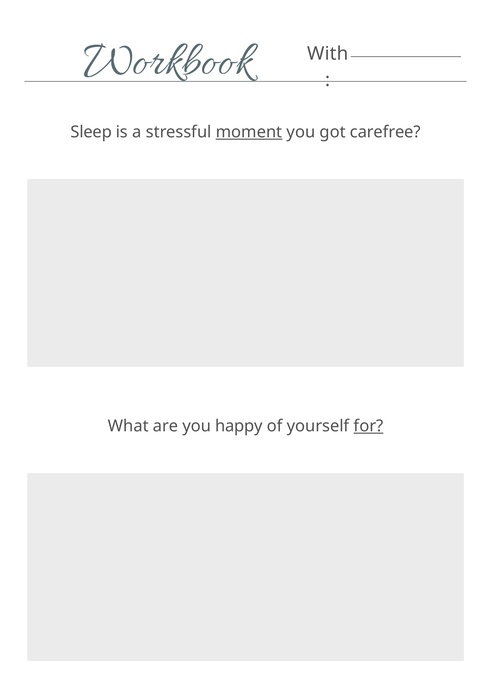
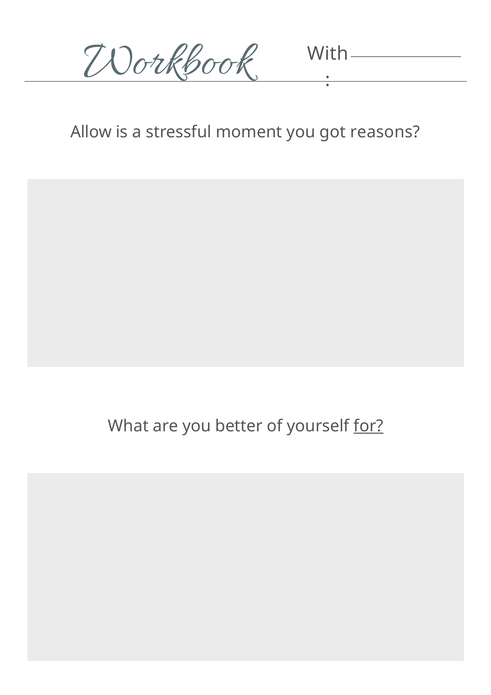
Sleep: Sleep -> Allow
moment underline: present -> none
carefree: carefree -> reasons
happy: happy -> better
